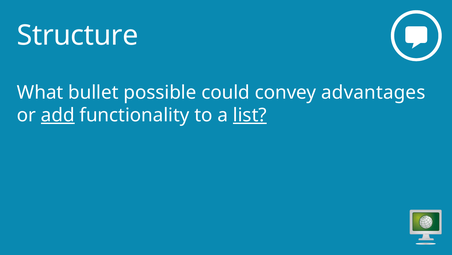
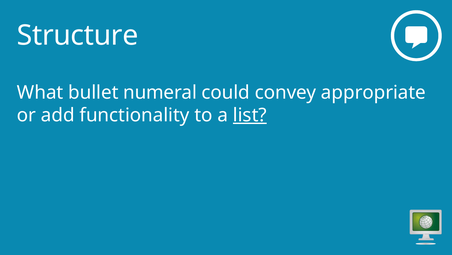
possible: possible -> numeral
advantages: advantages -> appropriate
add underline: present -> none
